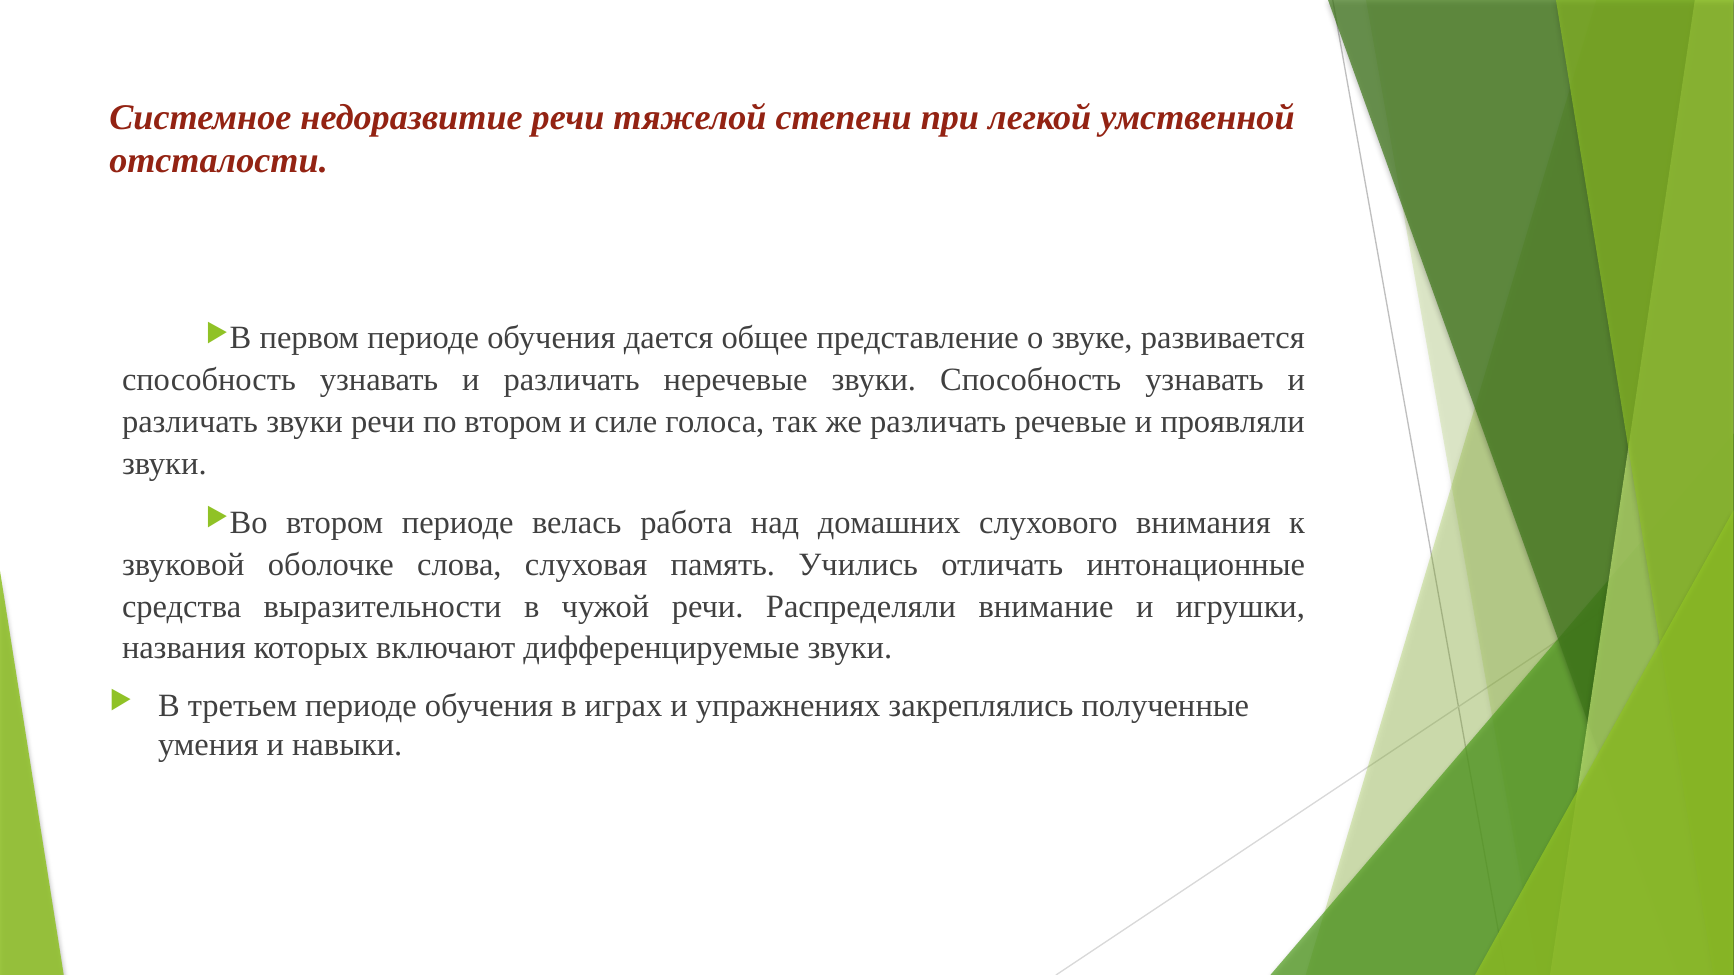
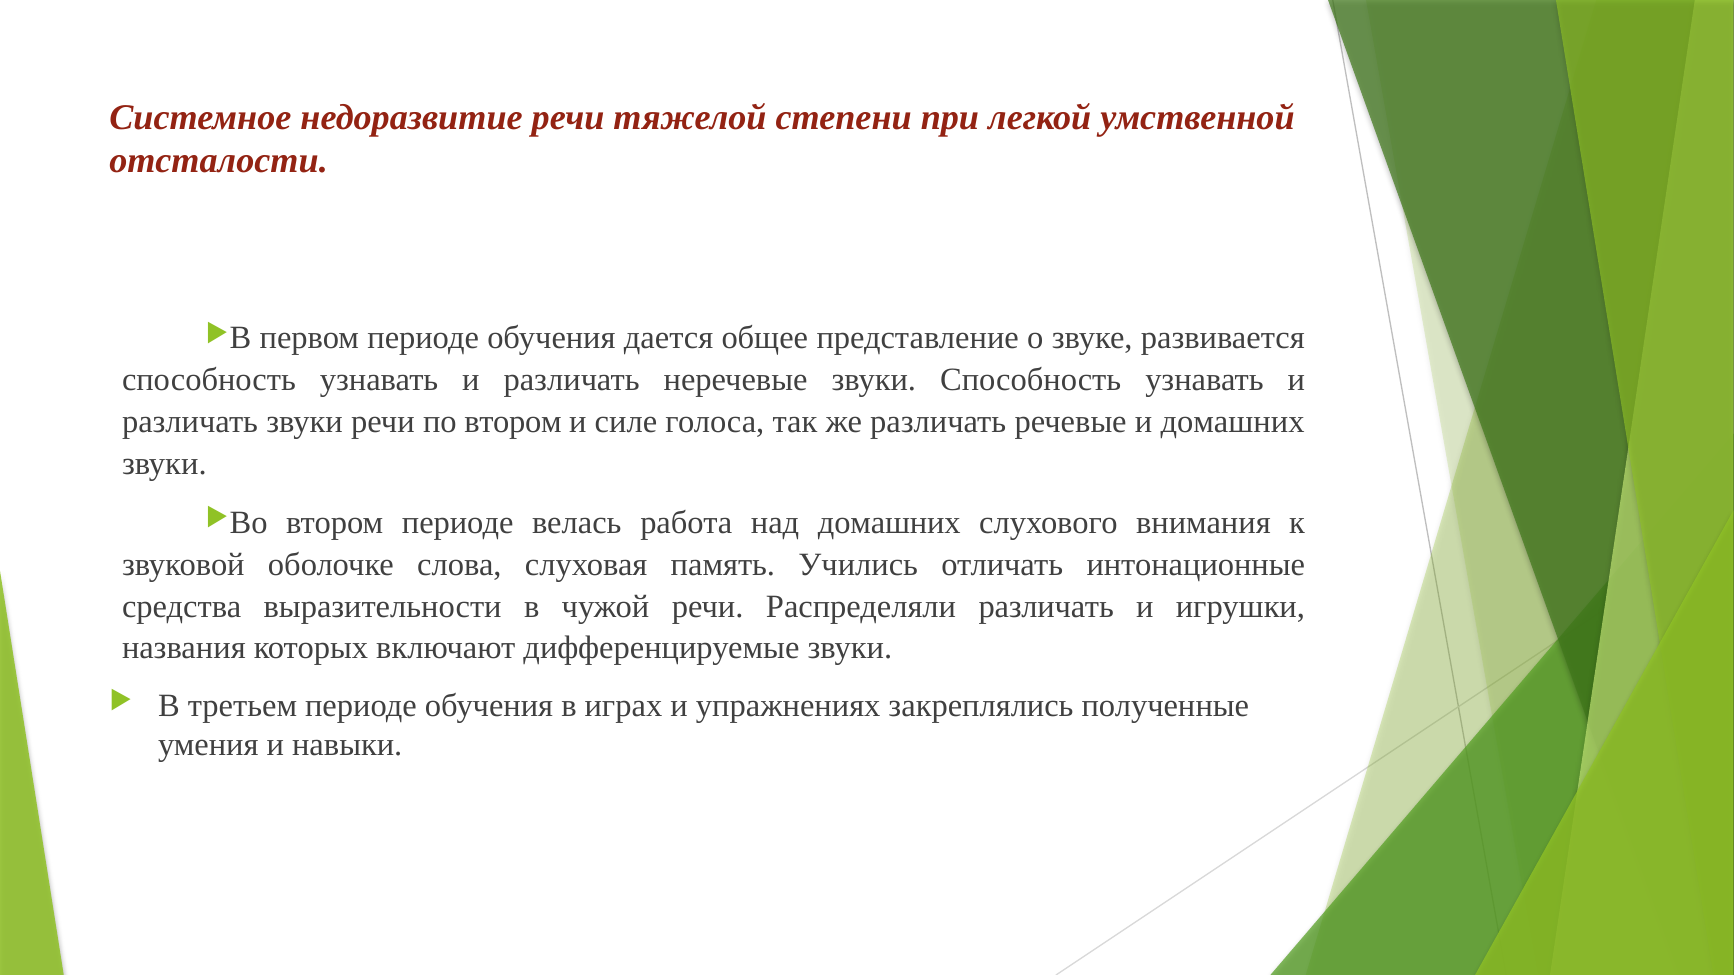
и проявляли: проявляли -> домашних
Распределяли внимание: внимание -> различать
